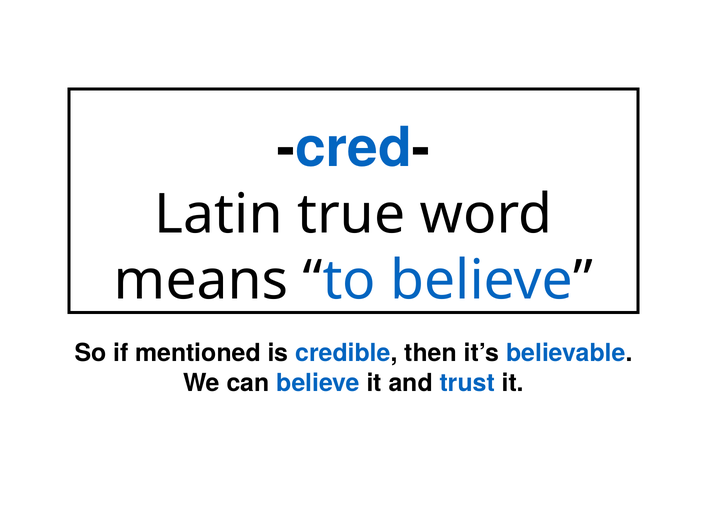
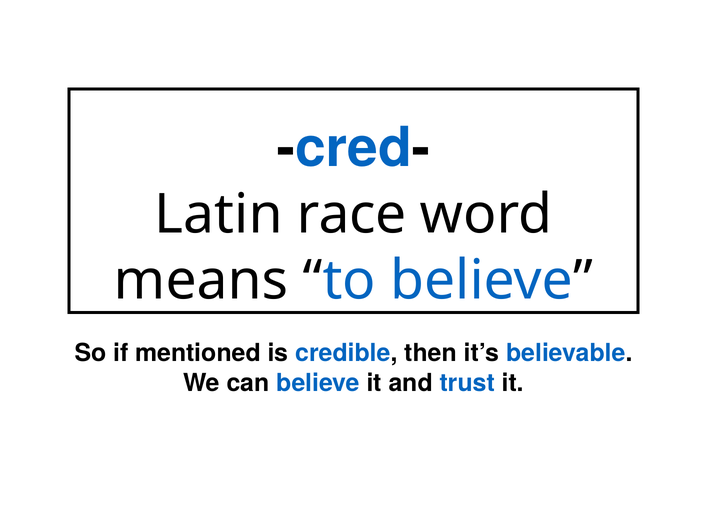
true: true -> race
